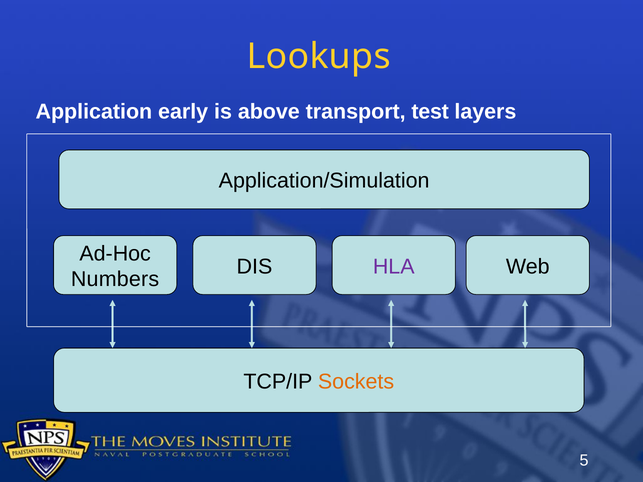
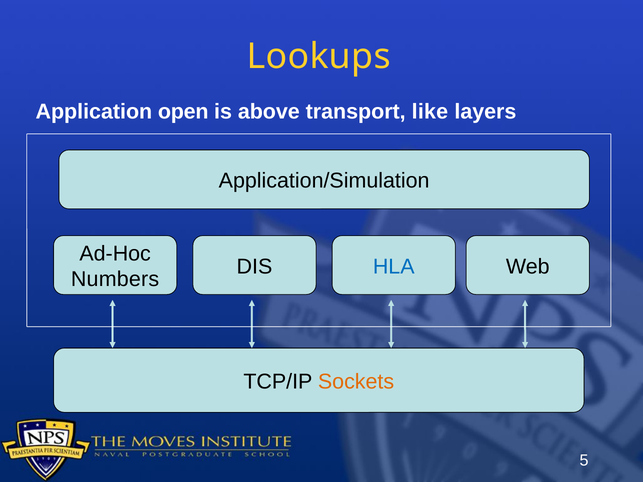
early: early -> open
test: test -> like
HLA colour: purple -> blue
